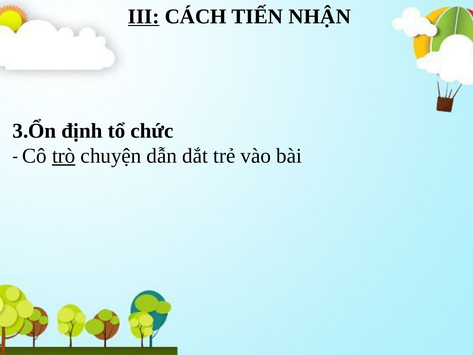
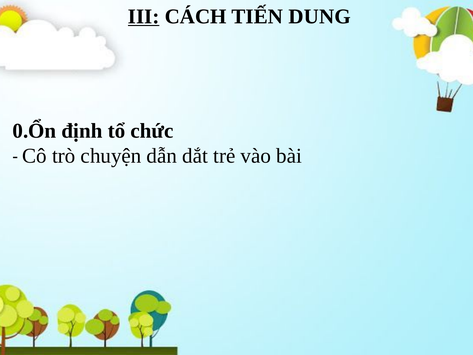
NHẬN: NHẬN -> DUNG
3.Ổn: 3.Ổn -> 0.Ổn
trò underline: present -> none
